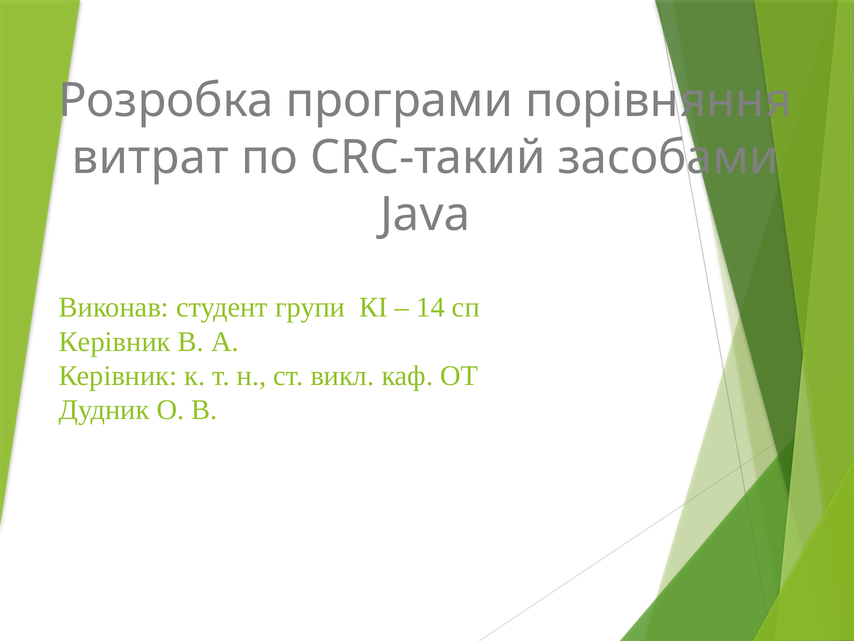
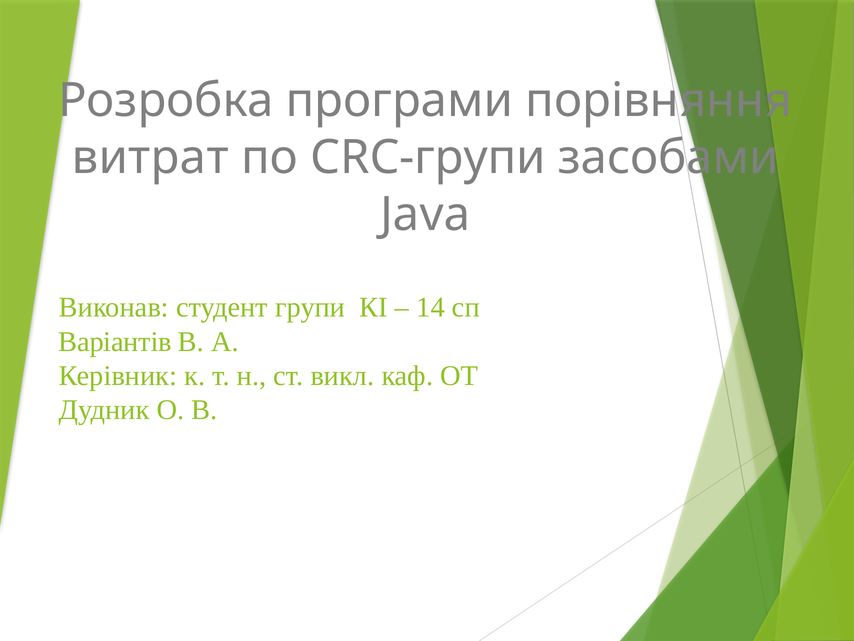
CRC-такий: CRC-такий -> CRC-групи
Керівник at (115, 341): Керівник -> Варіантів
